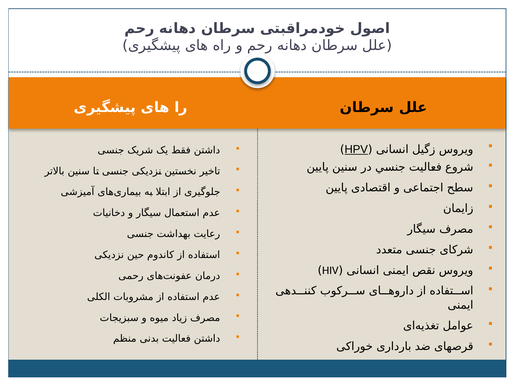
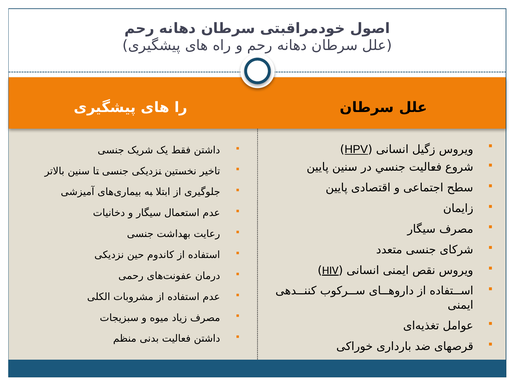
HIV underline: none -> present
